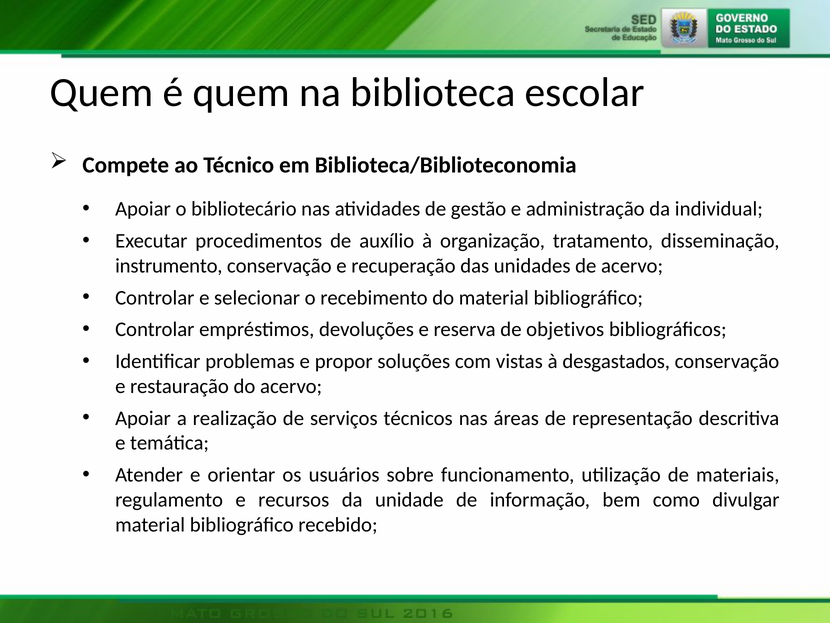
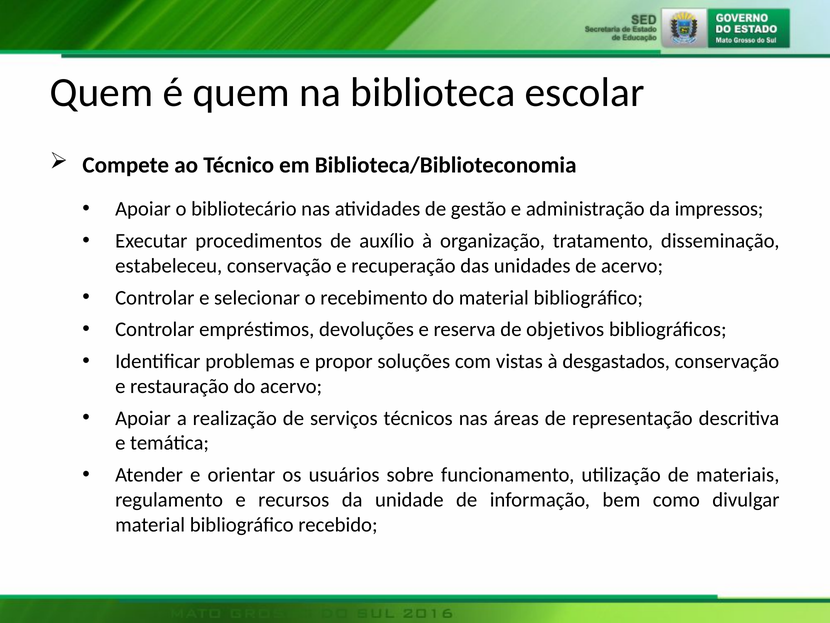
individual: individual -> impressos
instrumento: instrumento -> estabeleceu
